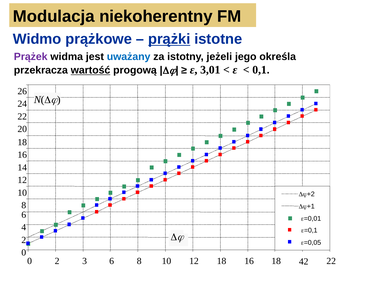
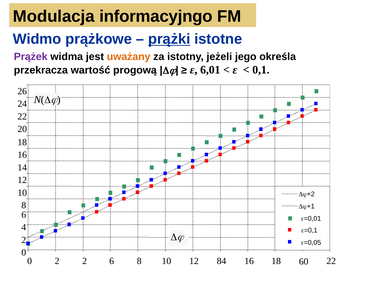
niekoherentny: niekoherentny -> informacyjngo
uważany colour: blue -> orange
wartość underline: present -> none
3,01: 3,01 -> 6,01
2 3: 3 -> 2
12 18: 18 -> 84
42: 42 -> 60
